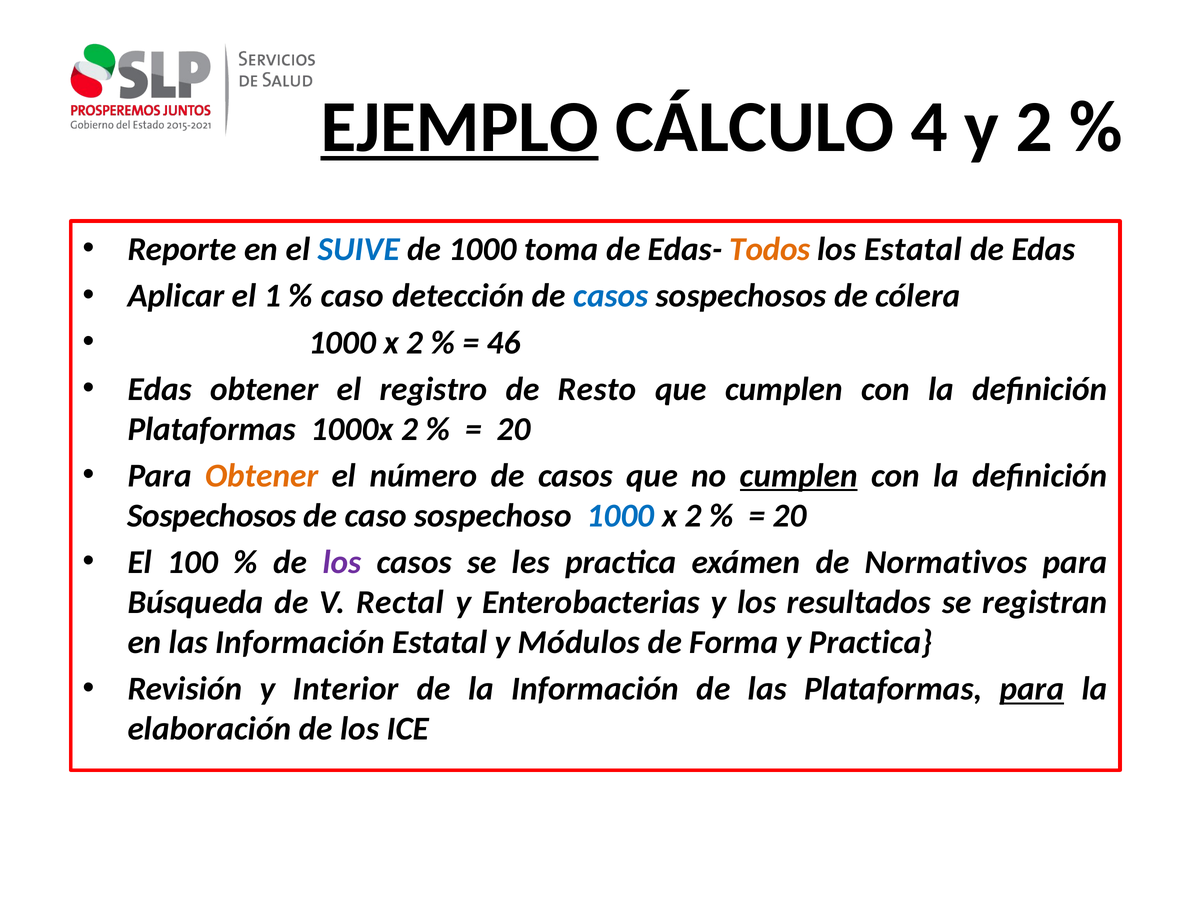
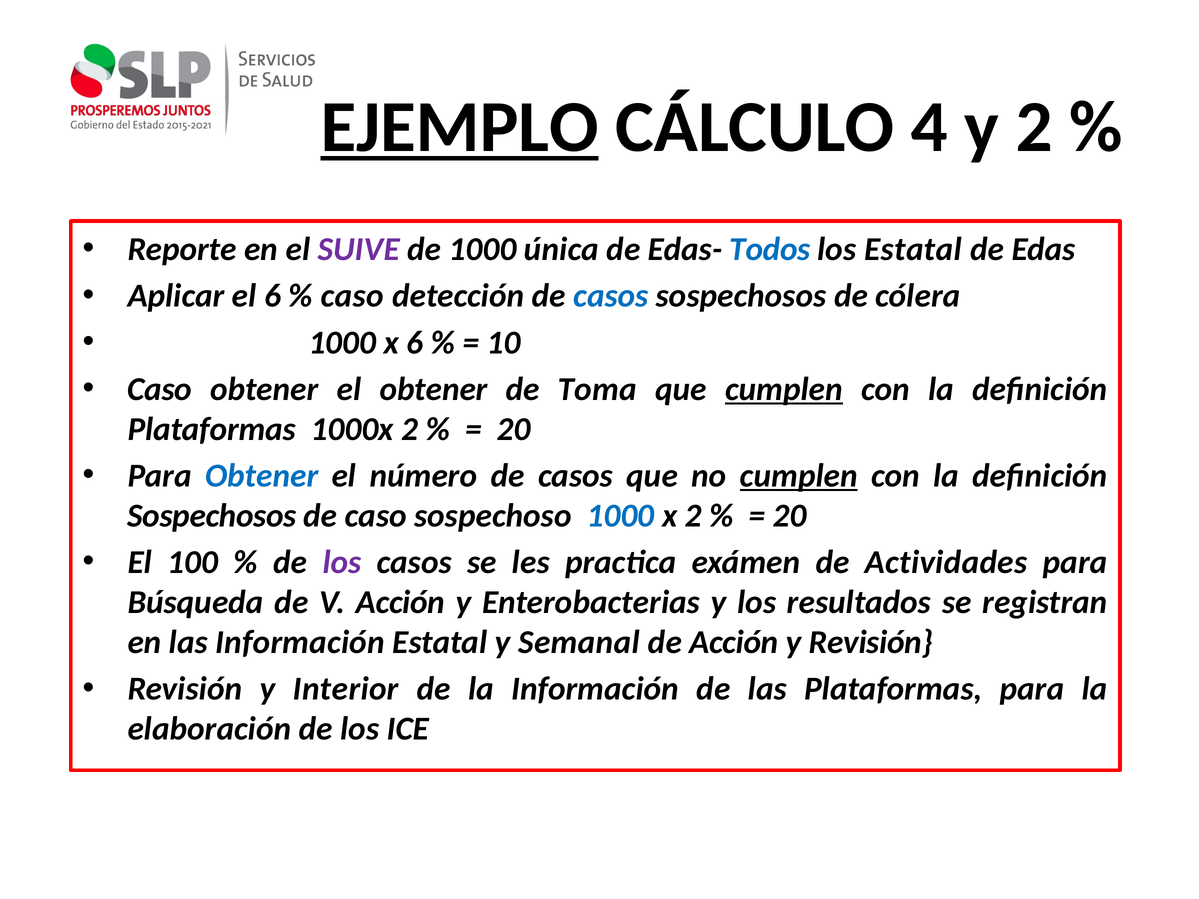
SUIVE colour: blue -> purple
toma: toma -> única
Todos colour: orange -> blue
el 1: 1 -> 6
2 at (415, 343): 2 -> 6
46: 46 -> 10
Edas at (160, 389): Edas -> Caso
el registro: registro -> obtener
Resto: Resto -> Toma
cumplen at (784, 389) underline: none -> present
Obtener at (262, 476) colour: orange -> blue
Normativos: Normativos -> Actividades
V Rectal: Rectal -> Acción
Módulos: Módulos -> Semanal
de Forma: Forma -> Acción
y Practica: Practica -> Revisión
para at (1032, 689) underline: present -> none
